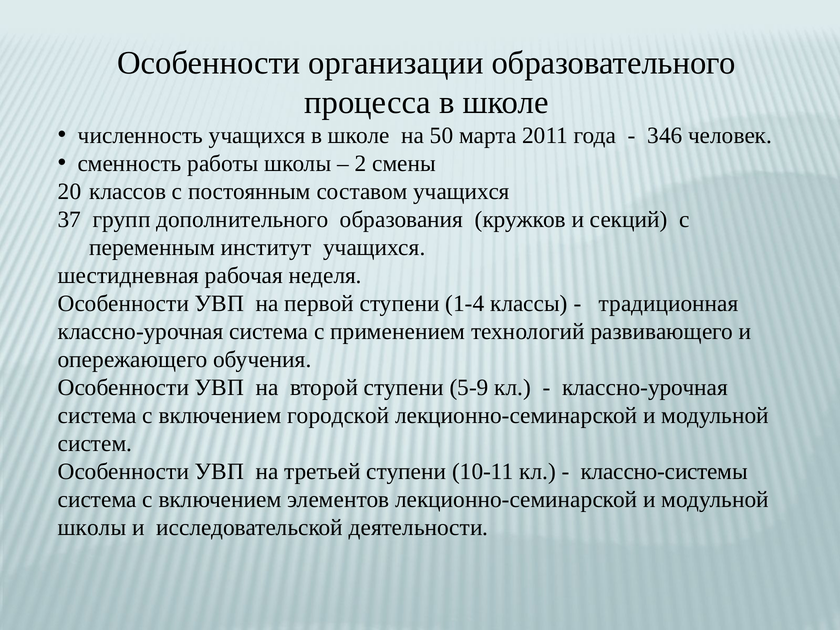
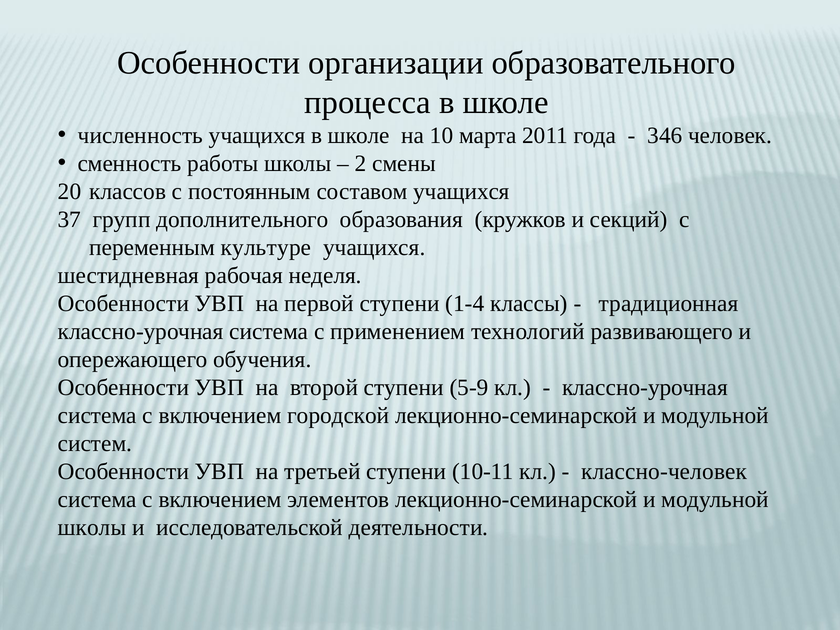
50: 50 -> 10
институт: институт -> культуре
классно-системы: классно-системы -> классно-человек
